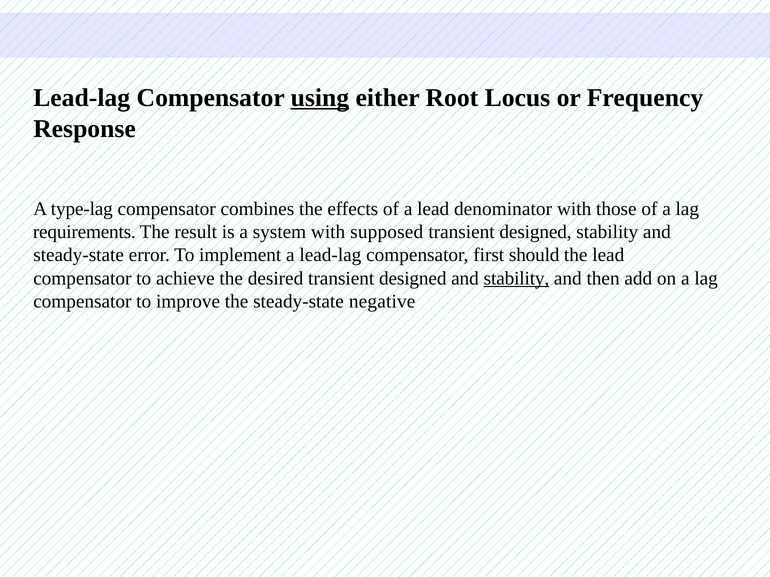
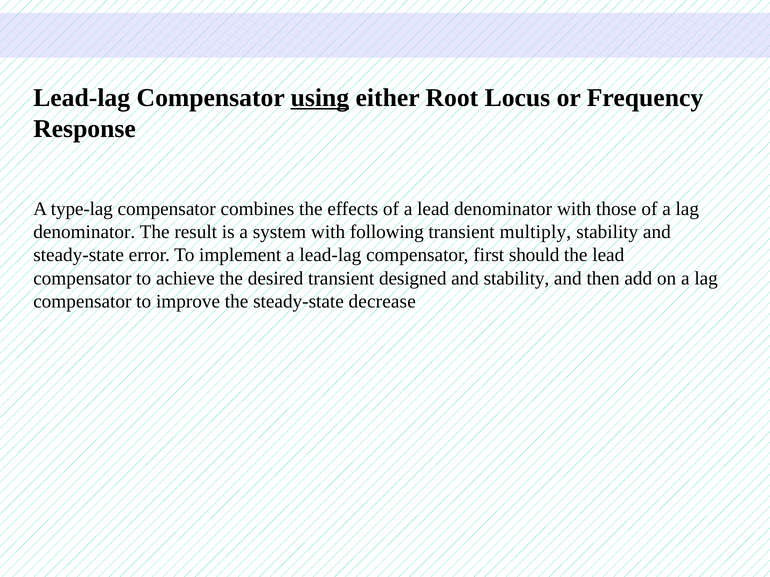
requirements at (84, 232): requirements -> denominator
supposed: supposed -> following
designed at (536, 232): designed -> multiply
stability at (516, 278) underline: present -> none
negative: negative -> decrease
